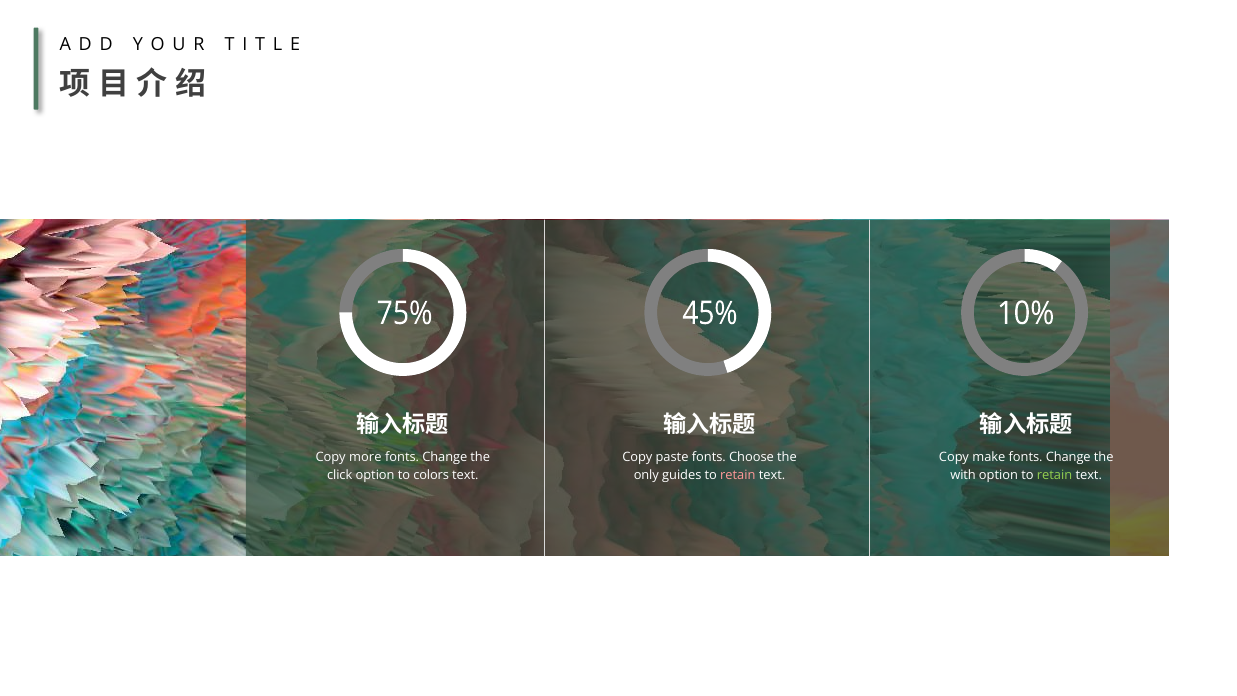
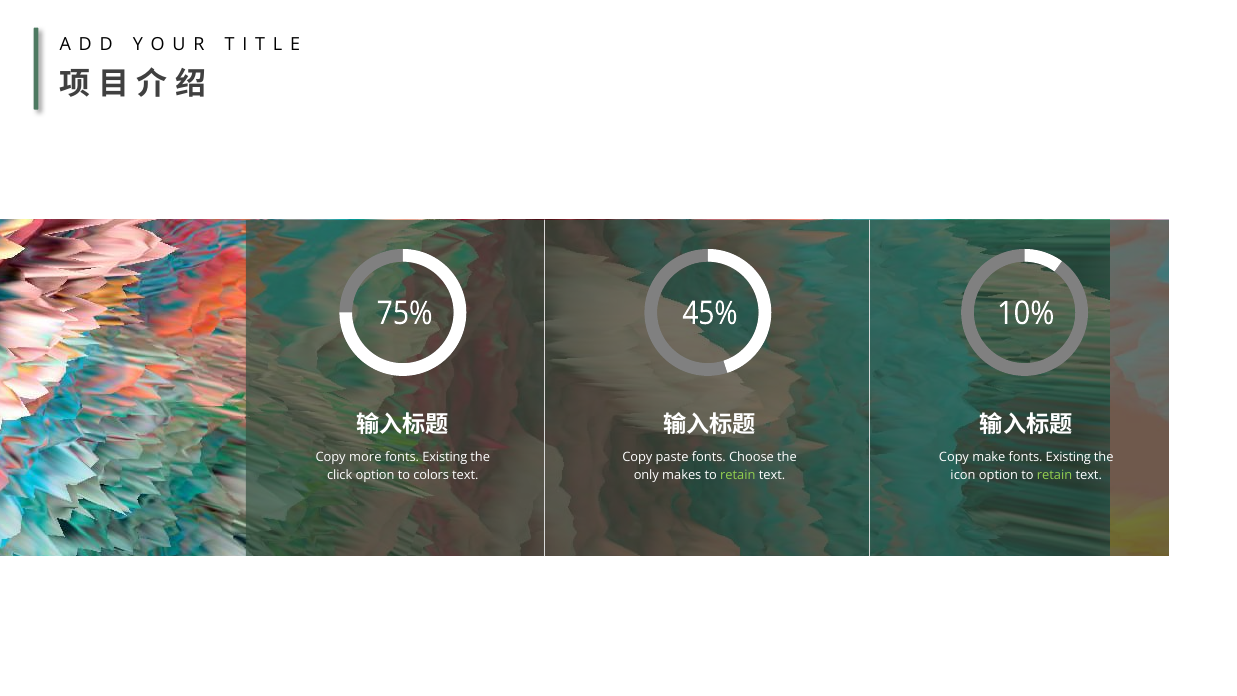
Change at (445, 457): Change -> Existing
Change at (1068, 457): Change -> Existing
guides: guides -> makes
retain at (738, 475) colour: pink -> light green
with: with -> icon
